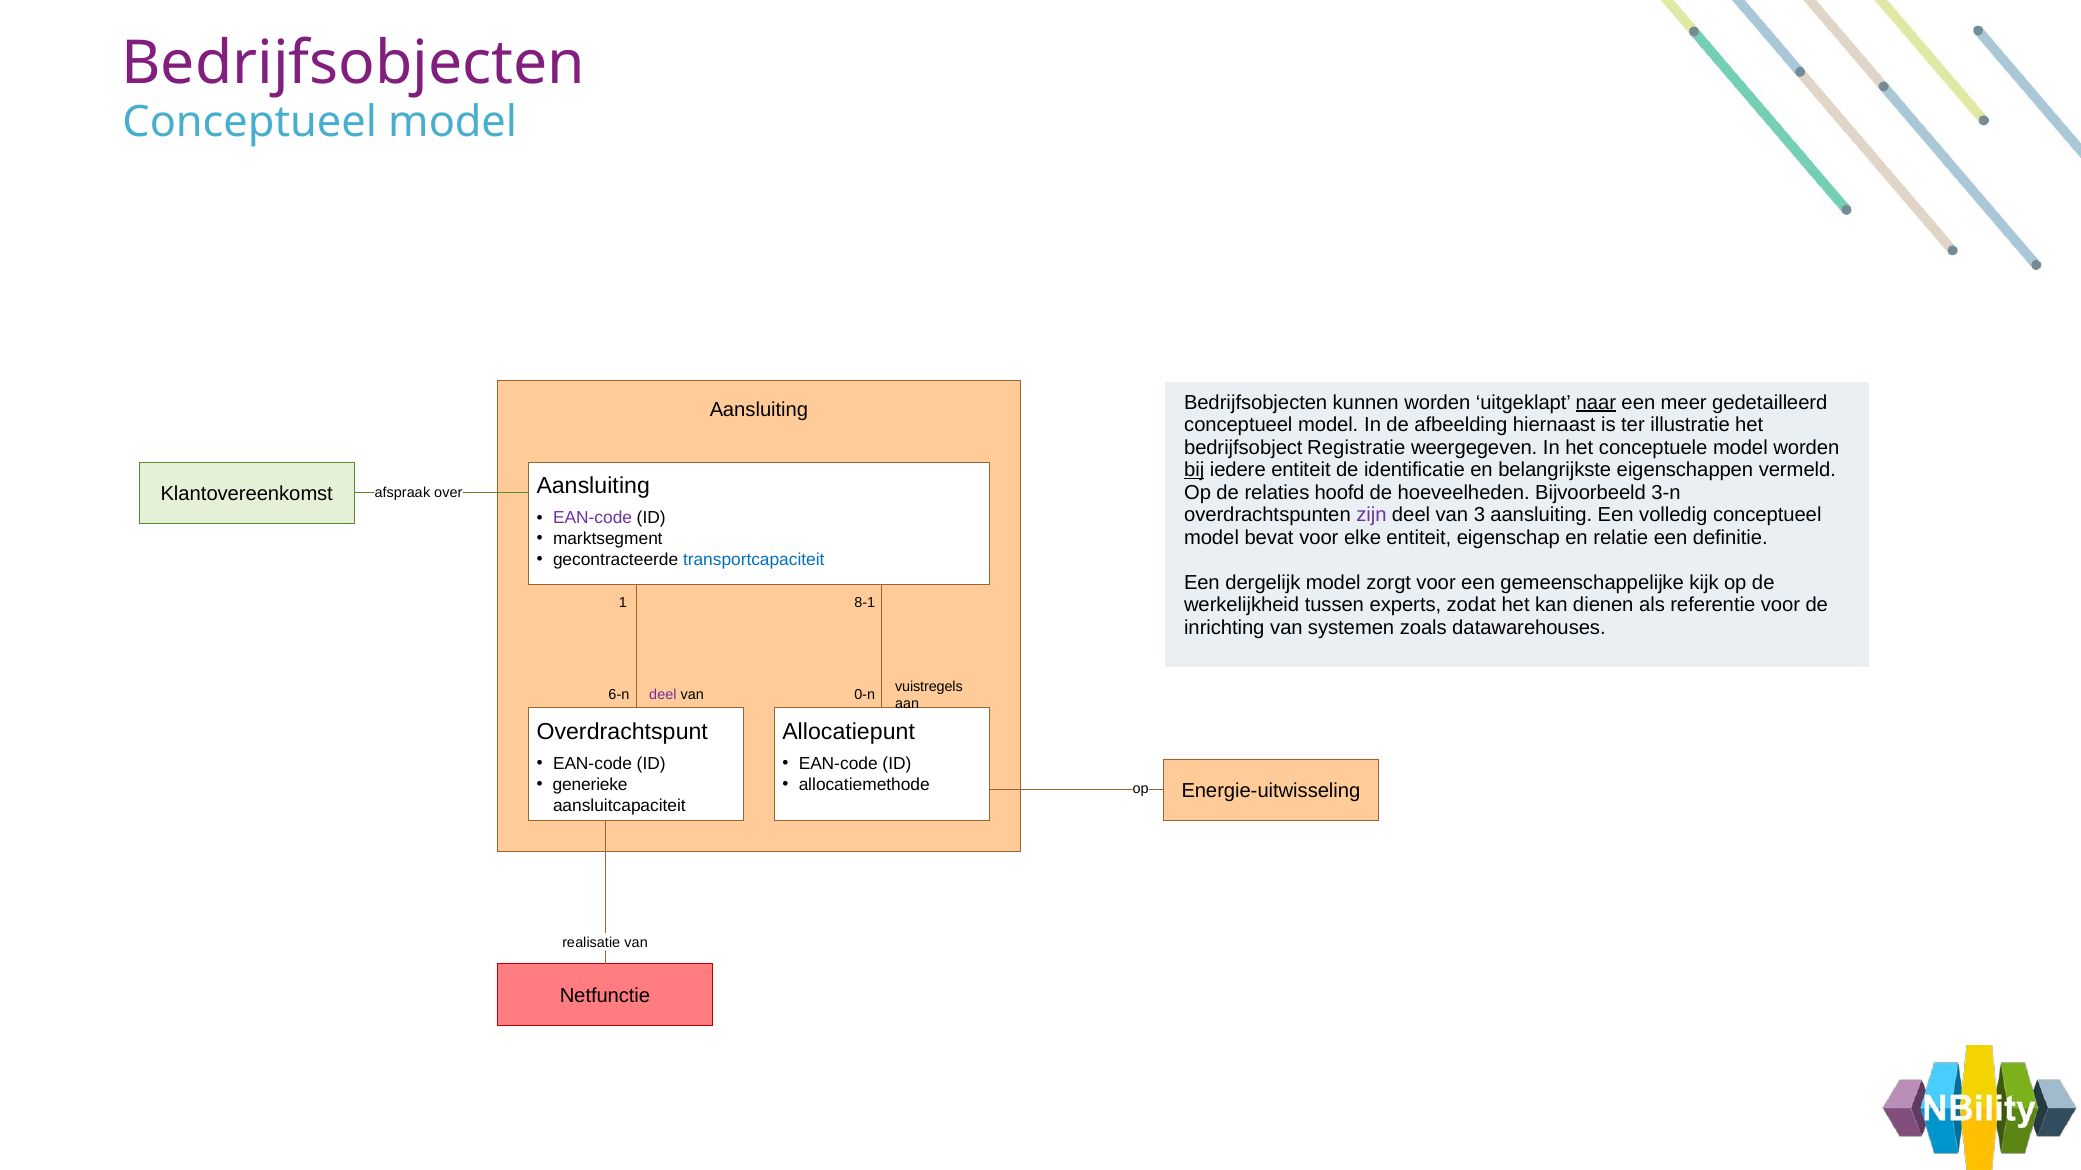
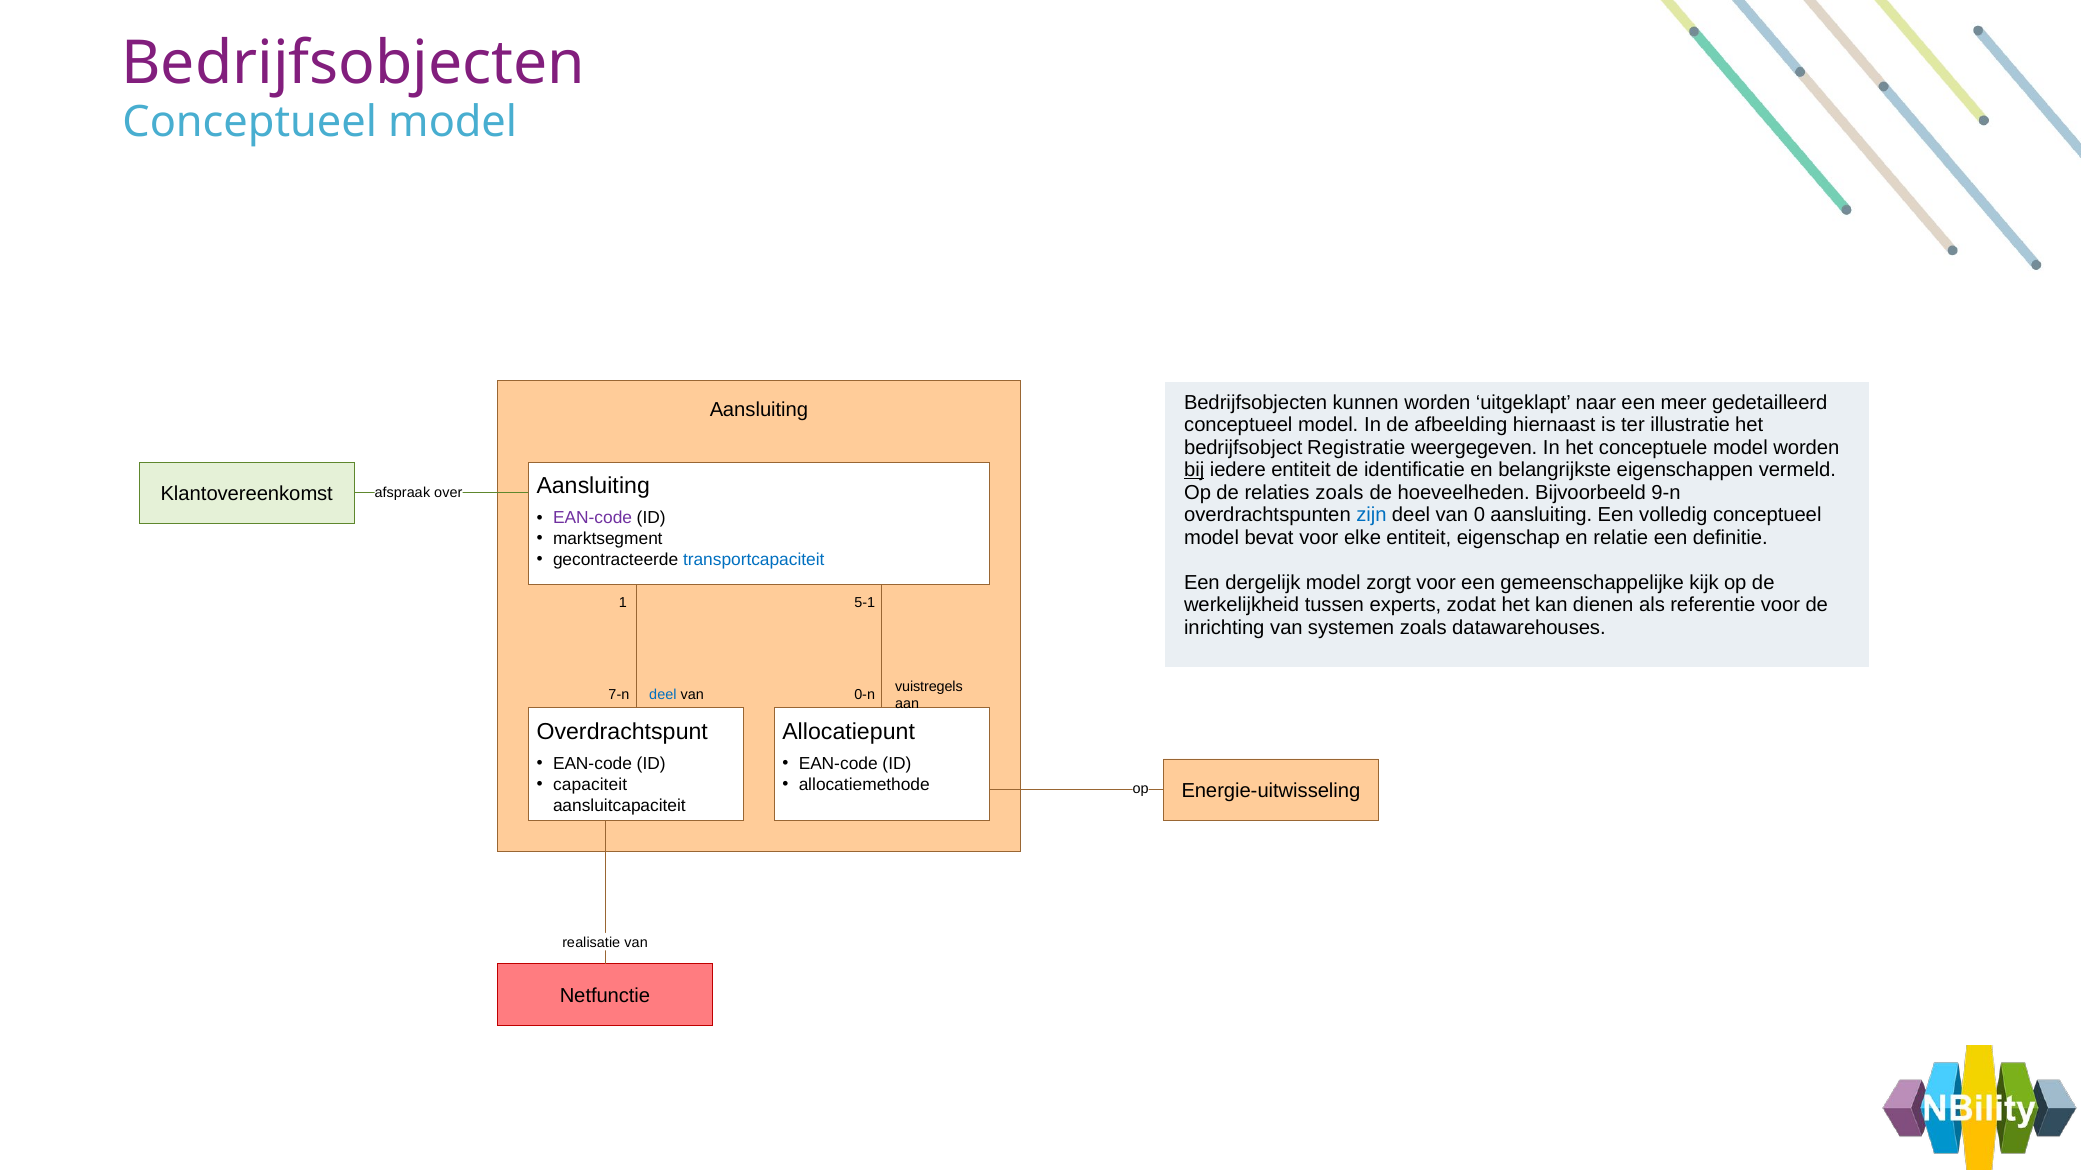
naar underline: present -> none
relaties hoofd: hoofd -> zoals
3-n: 3-n -> 9-n
zijn colour: purple -> blue
3: 3 -> 0
8-1: 8-1 -> 5-1
6-n: 6-n -> 7-n
deel at (663, 695) colour: purple -> blue
generieke: generieke -> capaciteit
